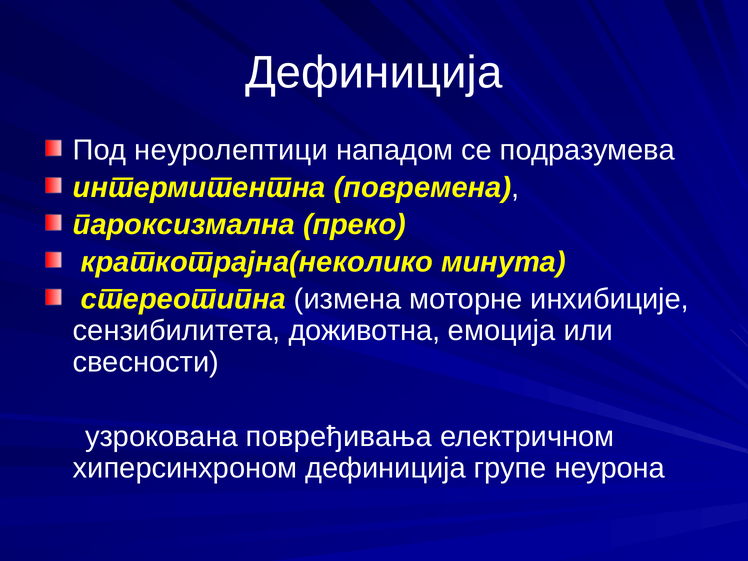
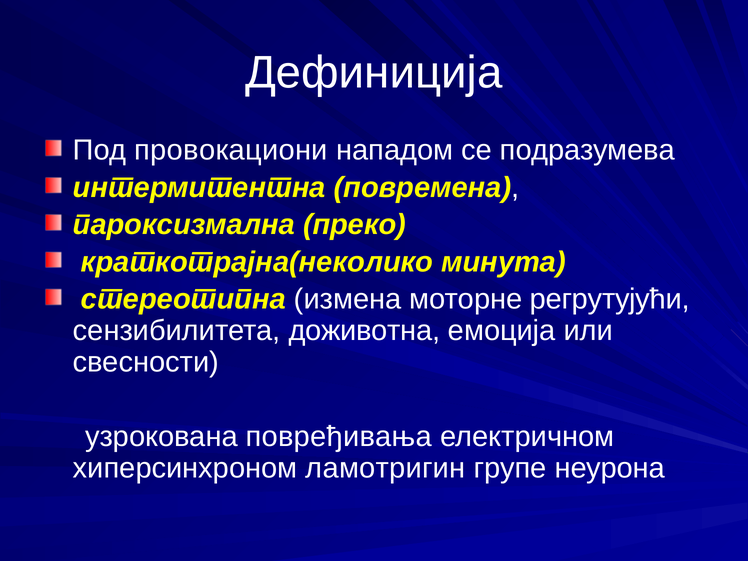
неуролептици: неуролептици -> провокациони
инхибиције: инхибиције -> регрутујући
хиперсинхроном дефиниција: дефиниција -> ламотригин
